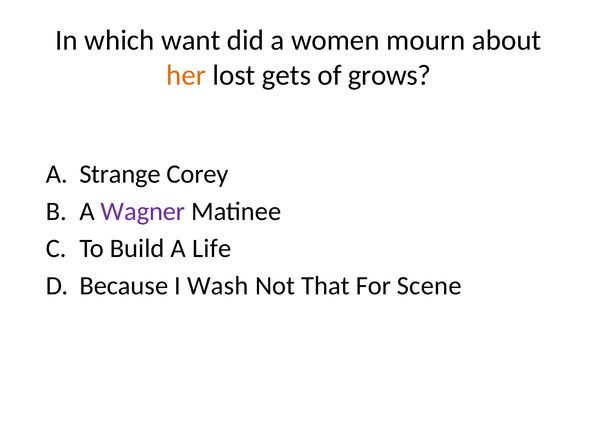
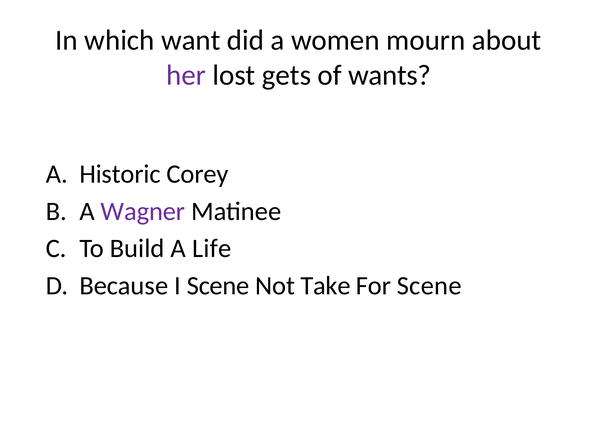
her colour: orange -> purple
grows: grows -> wants
Strange: Strange -> Historic
I Wash: Wash -> Scene
That: That -> Take
